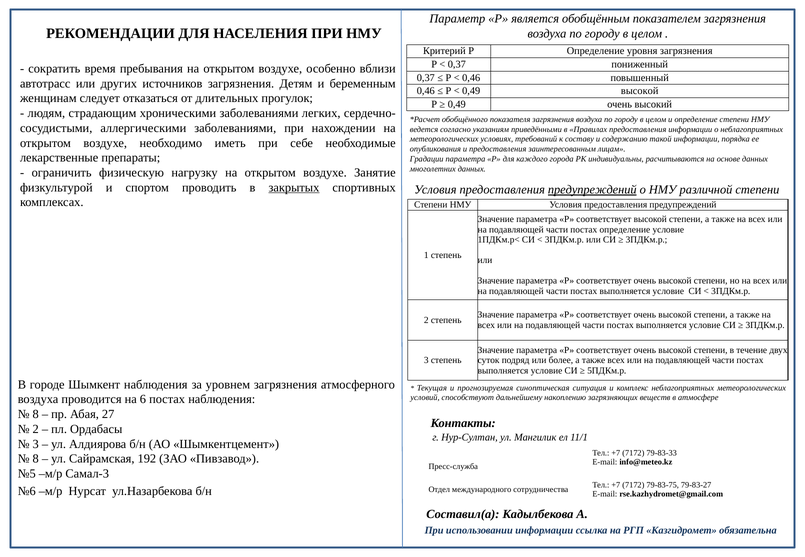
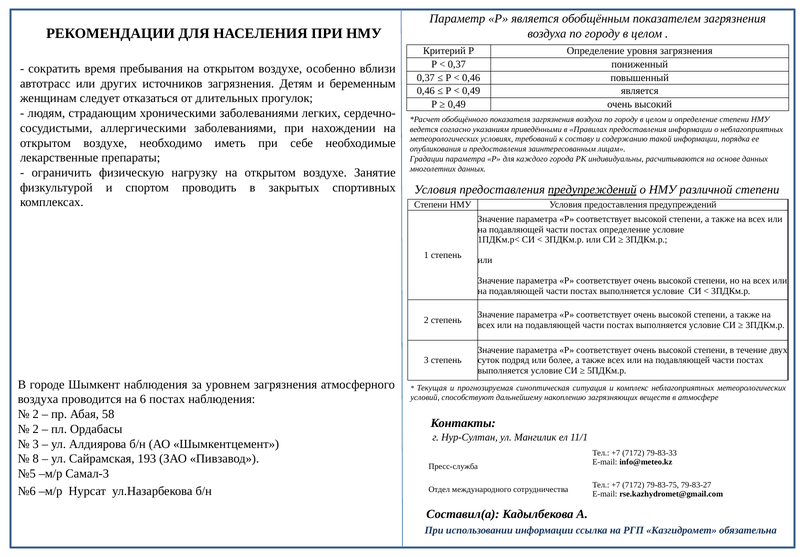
0,49 высокой: высокой -> является
закрытых underline: present -> none
8 at (36, 414): 8 -> 2
27: 27 -> 58
192: 192 -> 193
